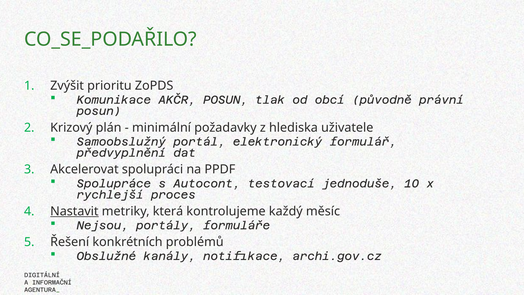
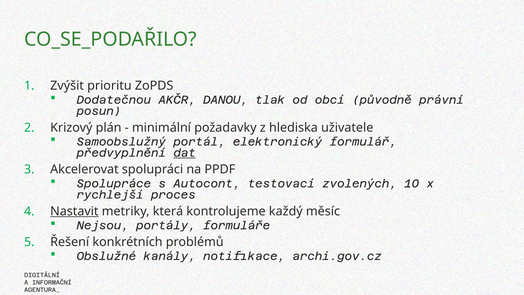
Komunikace: Komunikace -> Dodatečnou
AKČR POSUN: POSUN -> DANOU
dat underline: none -> present
jednoduše: jednoduše -> zvolených
